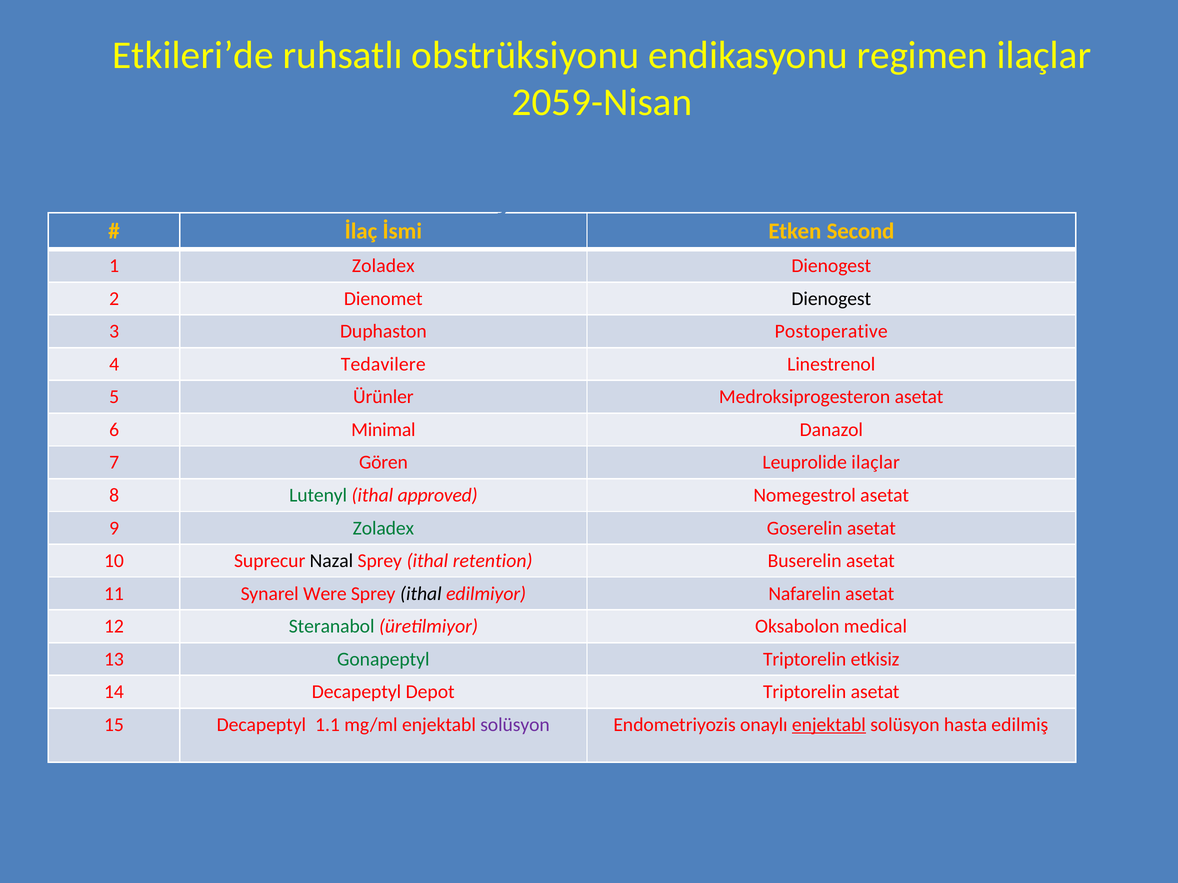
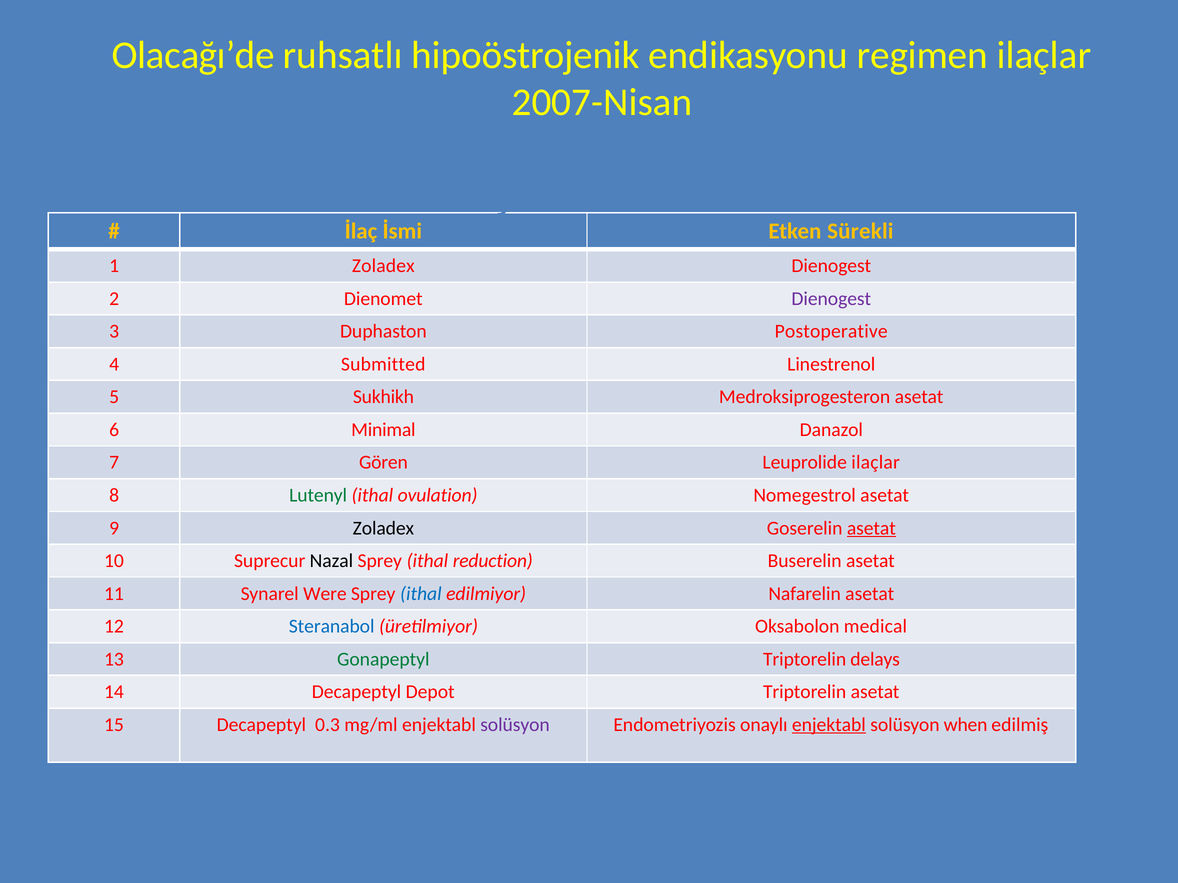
Etkileri’de: Etkileri’de -> Olacağı’de
obstrüksiyonu: obstrüksiyonu -> hipoöstrojenik
2059-Nisan: 2059-Nisan -> 2007-Nisan
Second: Second -> Sürekli
Dienogest at (831, 299) colour: black -> purple
Tedavilere: Tedavilere -> Submitted
5 Ürünler: Ürünler -> Sukhikh
approved: approved -> ovulation
Zoladex at (383, 528) colour: green -> black
asetat at (871, 528) underline: none -> present
retention: retention -> reduction
ithal at (421, 594) colour: black -> blue
Steranabol colour: green -> blue
etkisiz: etkisiz -> delays
1.1: 1.1 -> 0.3
hasta: hasta -> when
